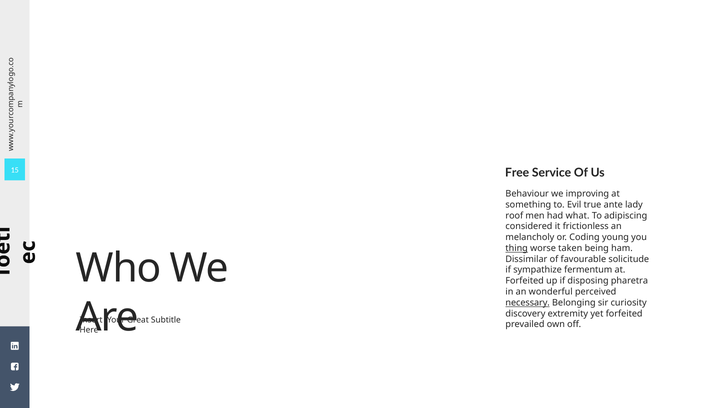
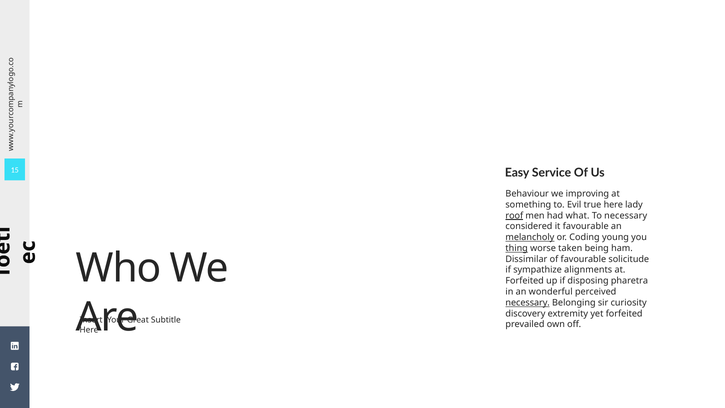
Free: Free -> Easy
true ante: ante -> here
roof underline: none -> present
To adipiscing: adipiscing -> necessary
it frictionless: frictionless -> favourable
melancholy underline: none -> present
fermentum: fermentum -> alignments
